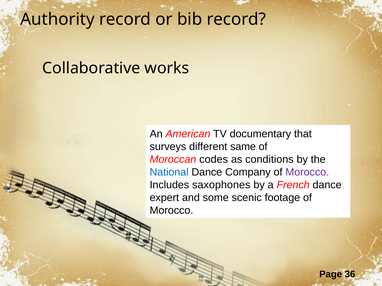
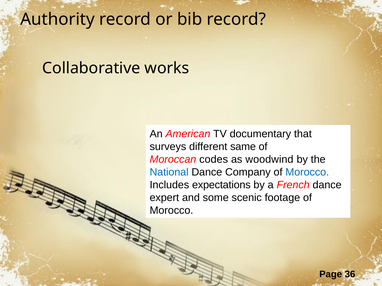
conditions: conditions -> woodwind
Morocco at (307, 172) colour: purple -> blue
saxophones: saxophones -> expectations
